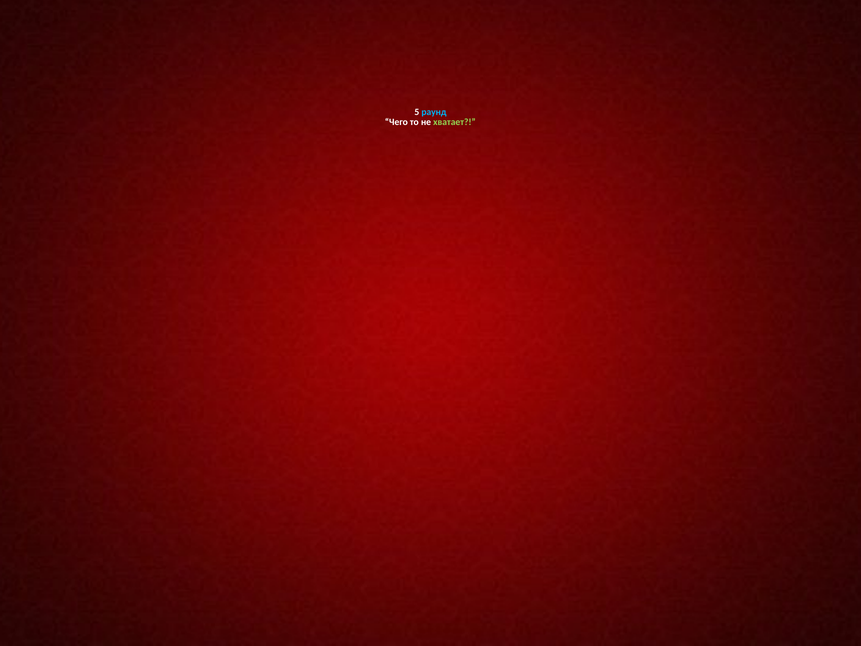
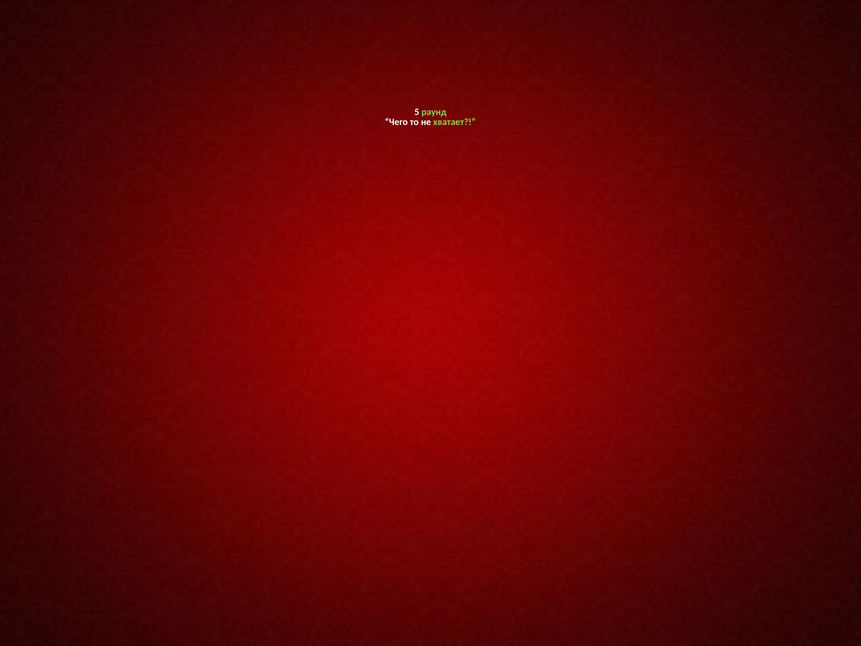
раунд colour: light blue -> light green
